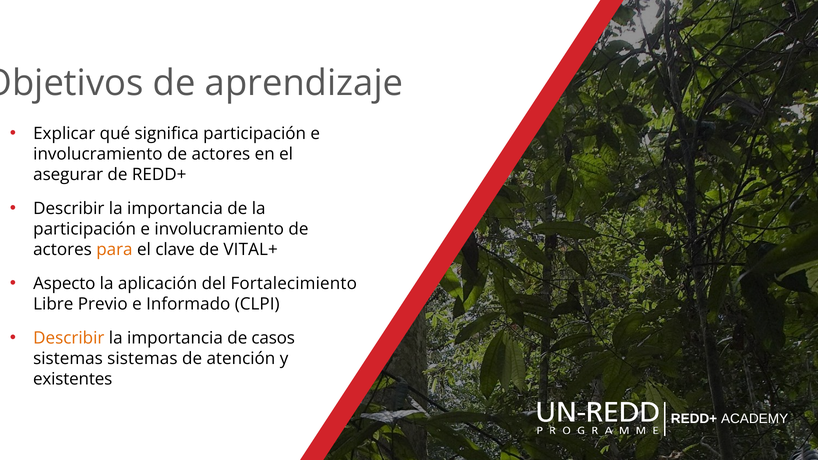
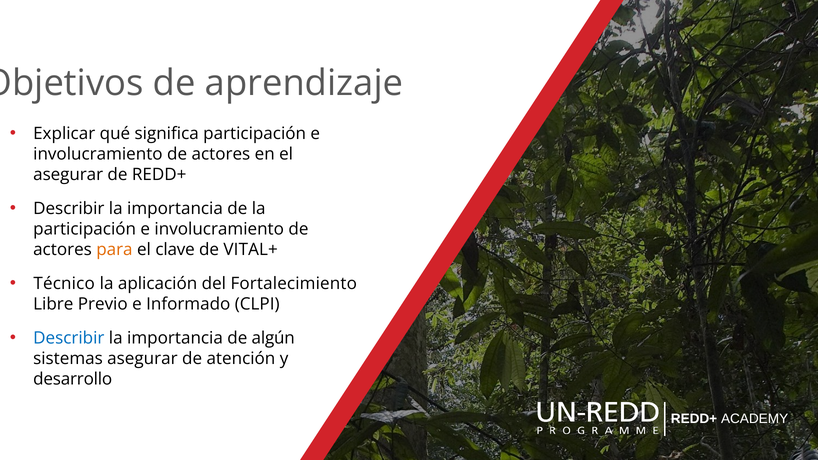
Aspecto: Aspecto -> Técnico
Describir at (69, 338) colour: orange -> blue
casos: casos -> algún
sistemas sistemas: sistemas -> asegurar
existentes: existentes -> desarrollo
